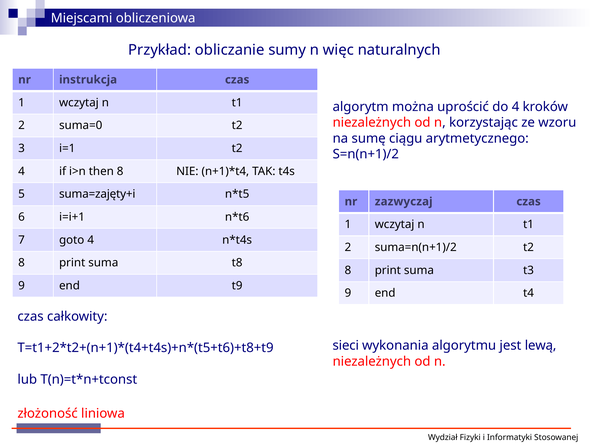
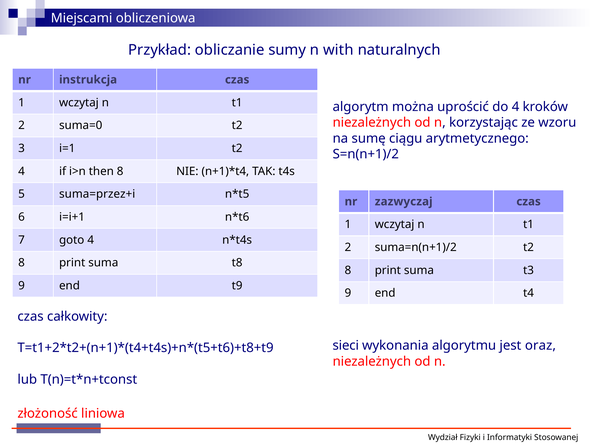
więc: więc -> with
suma=zajęty+i: suma=zajęty+i -> suma=przez+i
lewą: lewą -> oraz
